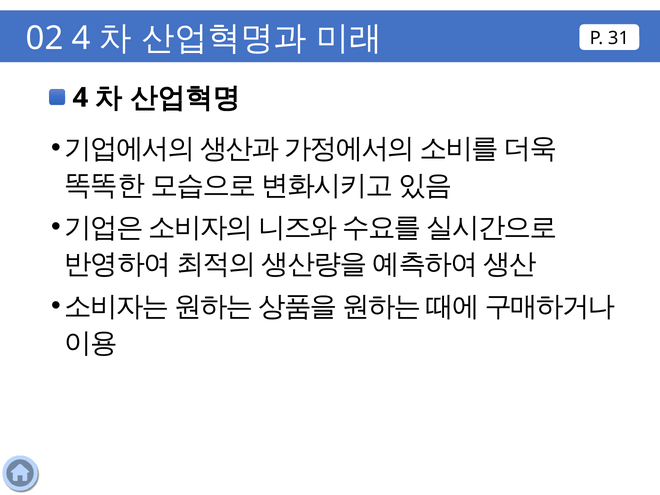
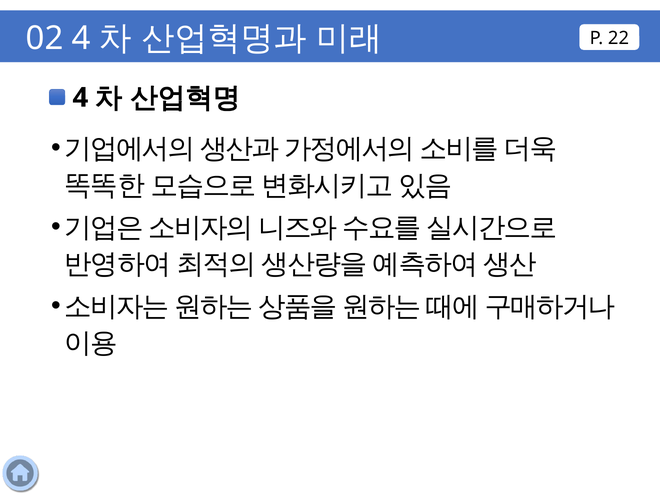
31: 31 -> 22
